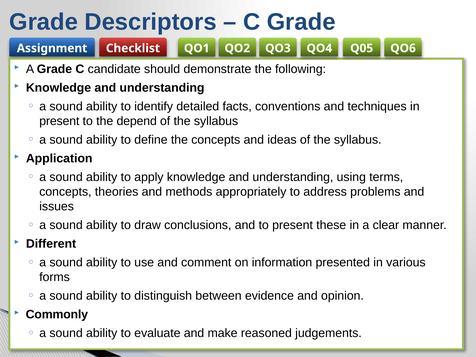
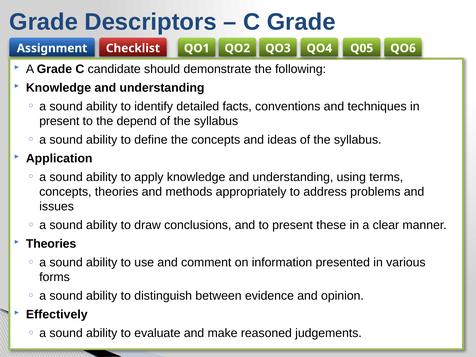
Different at (51, 244): Different -> Theories
Commonly: Commonly -> Effectively
